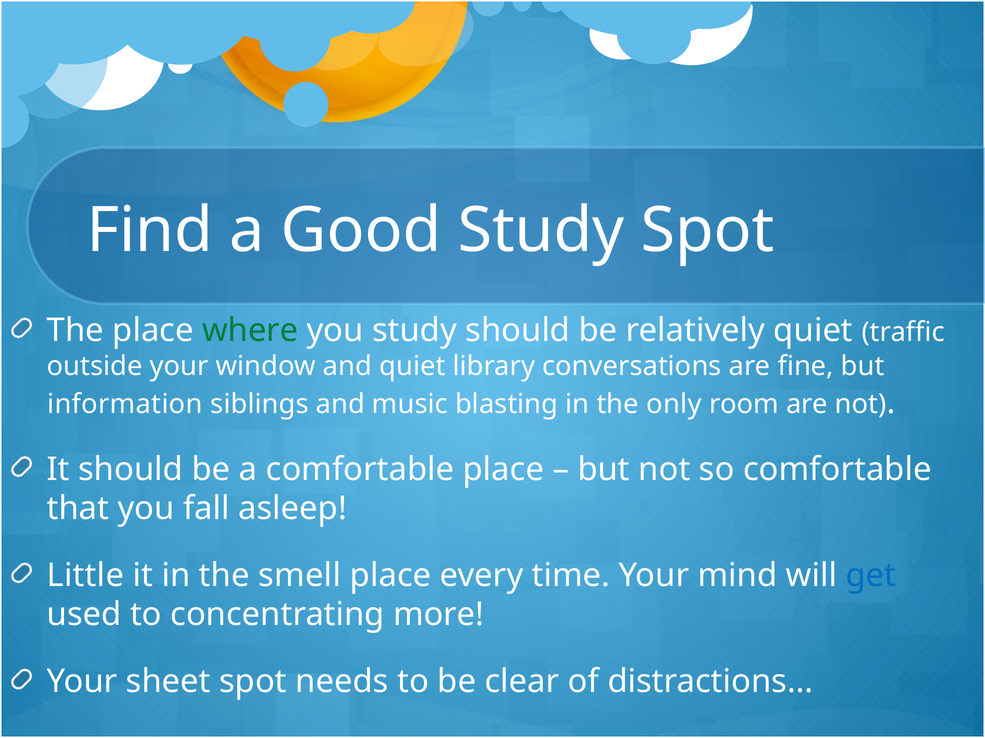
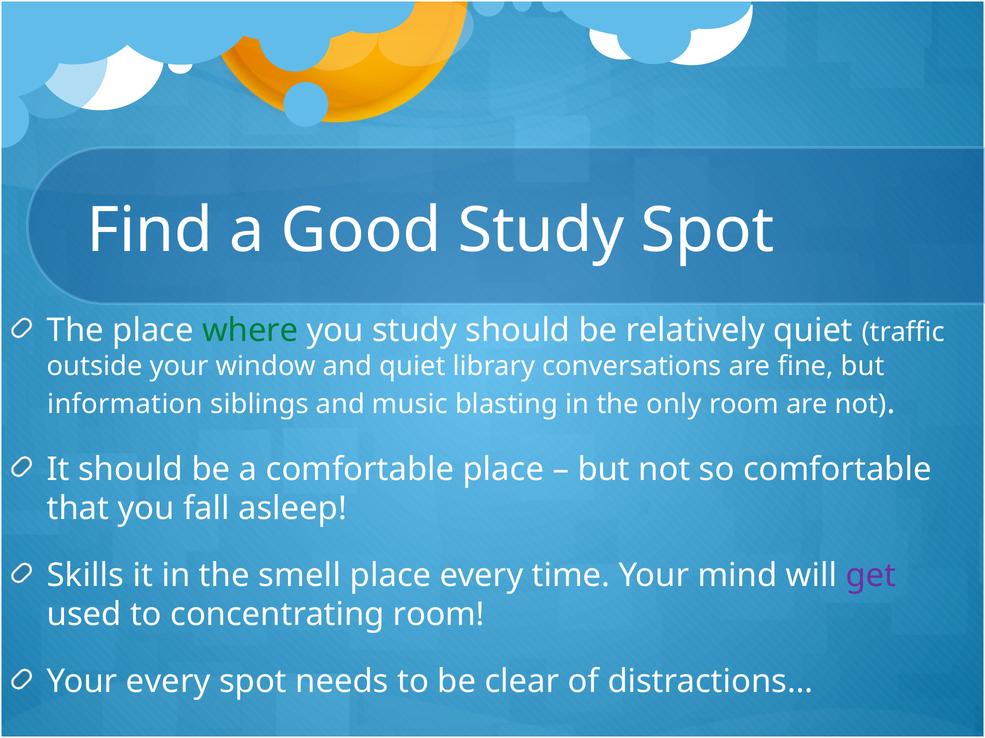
Little: Little -> Skills
get colour: blue -> purple
concentrating more: more -> room
Your sheet: sheet -> every
